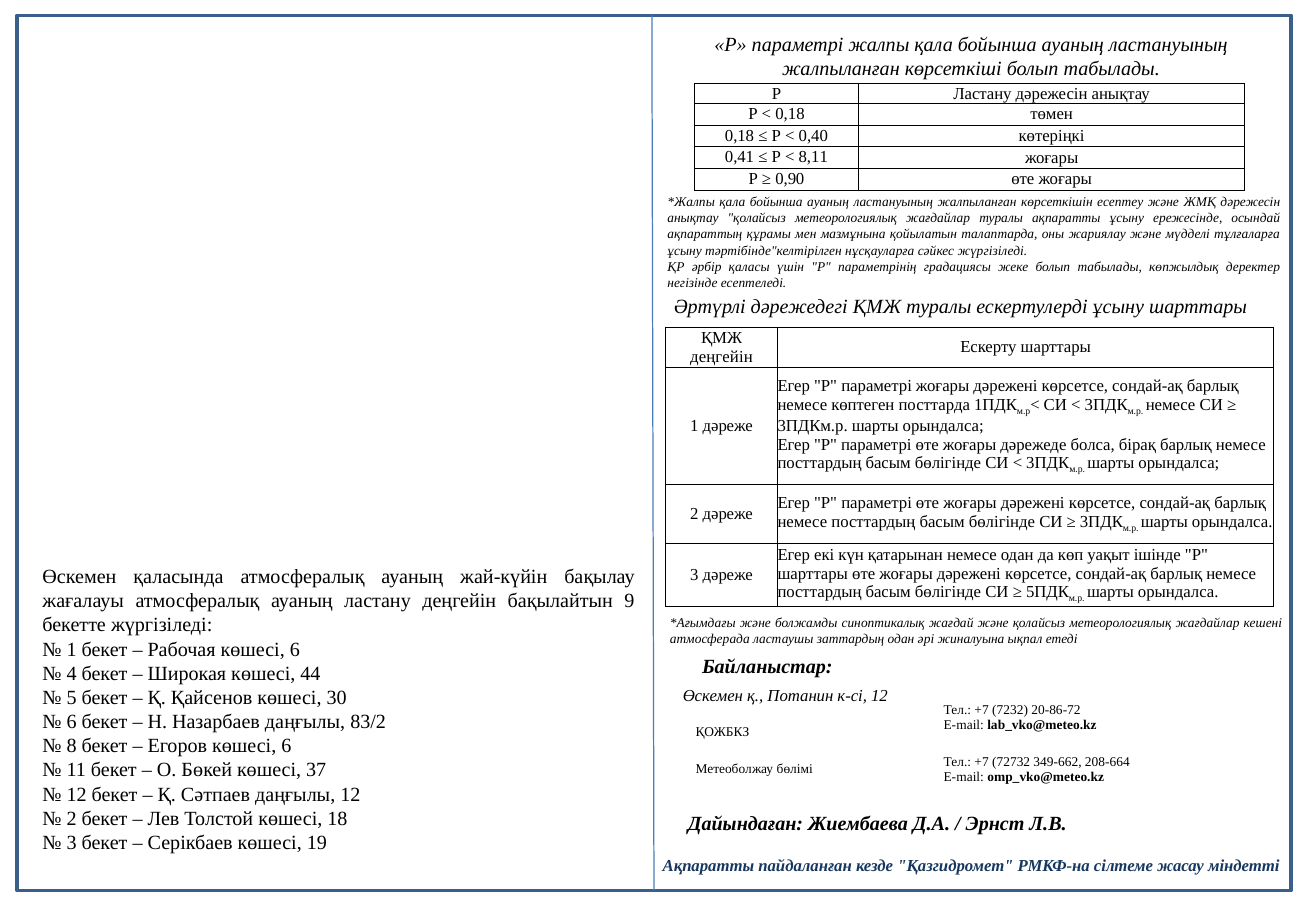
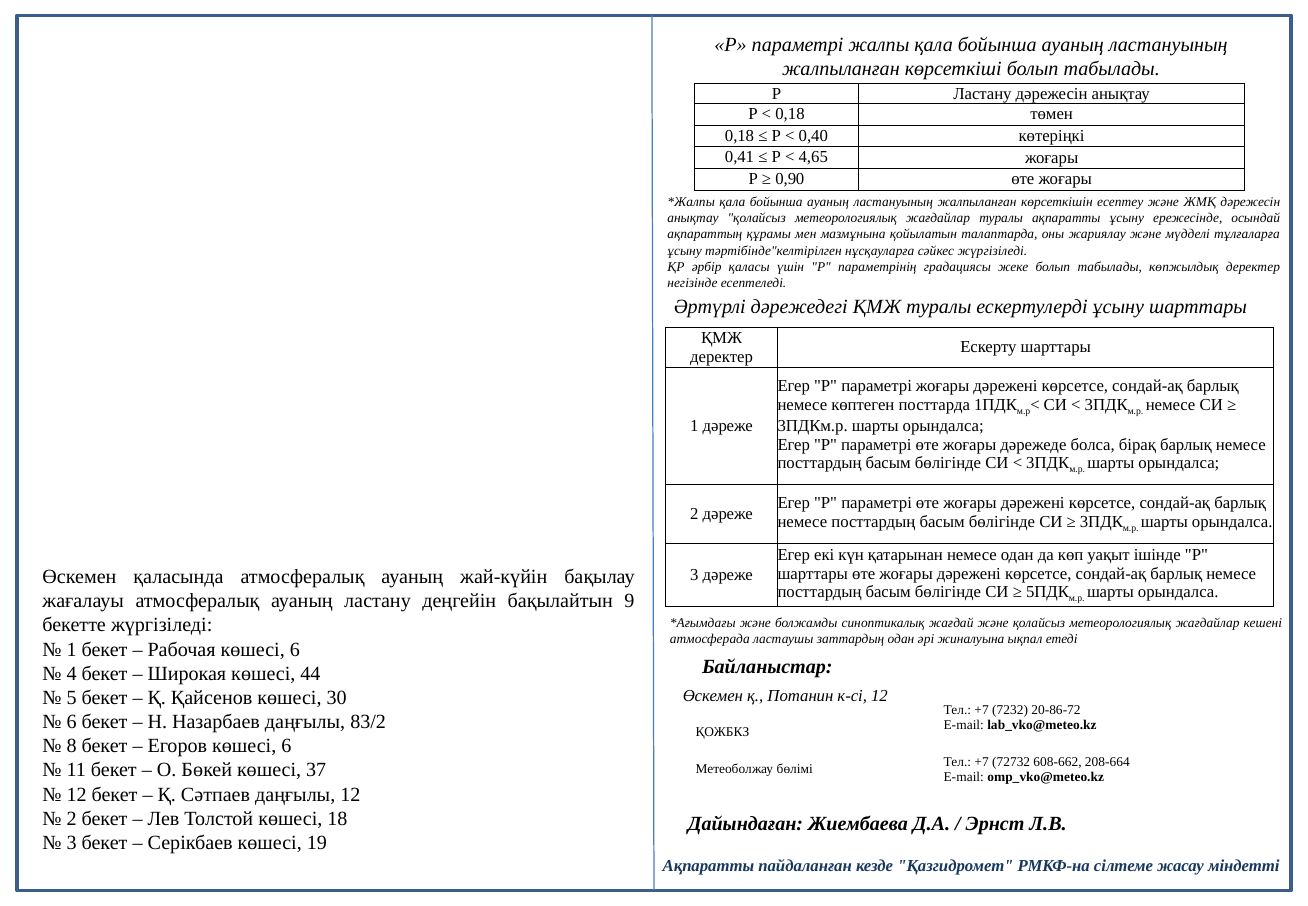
8,11: 8,11 -> 4,65
деңгейін at (721, 356): деңгейін -> деректер
349-662: 349-662 -> 608-662
